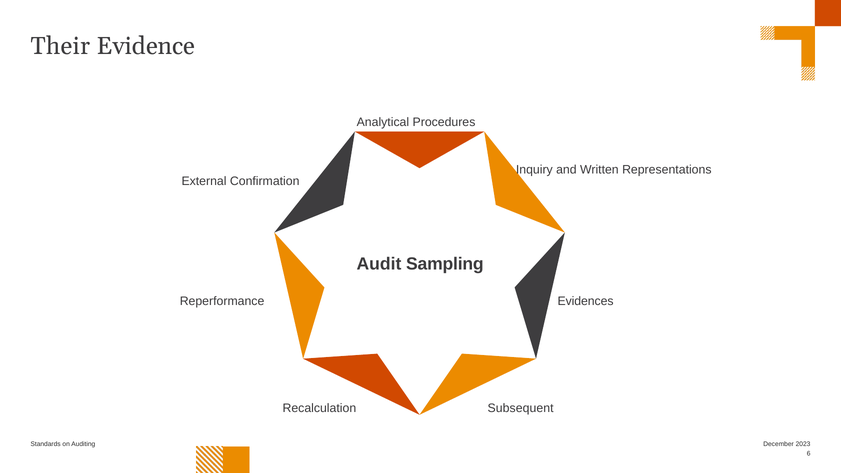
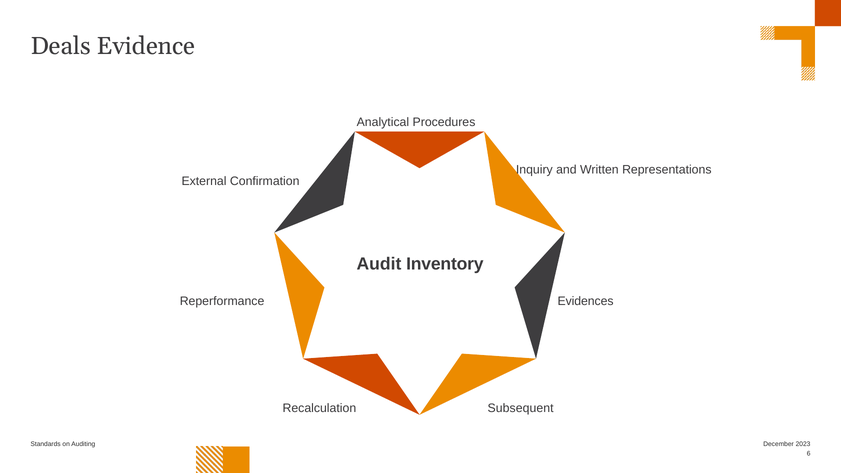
Their: Their -> Deals
Sampling: Sampling -> Inventory
